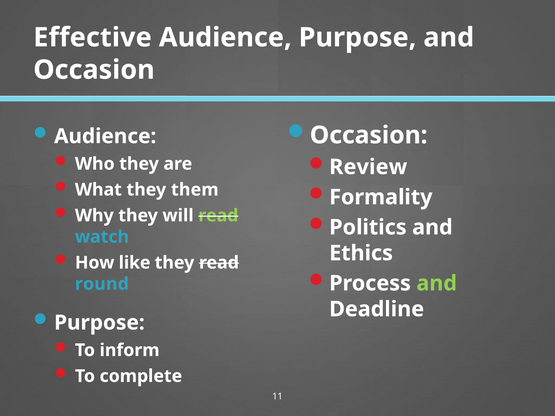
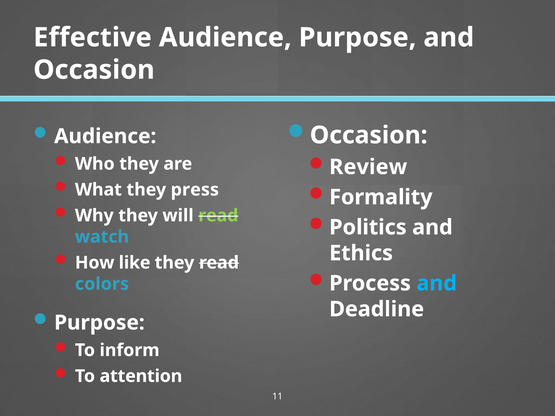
them: them -> press
and at (437, 283) colour: light green -> light blue
round: round -> colors
complete: complete -> attention
